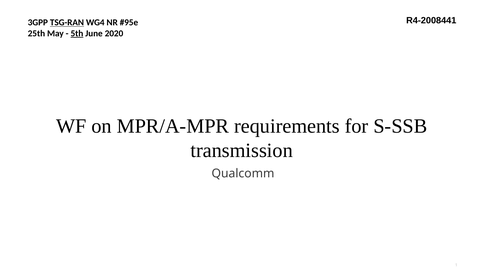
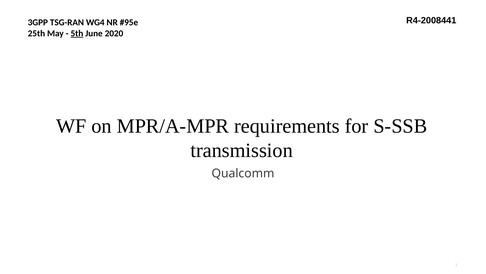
TSG-RAN underline: present -> none
